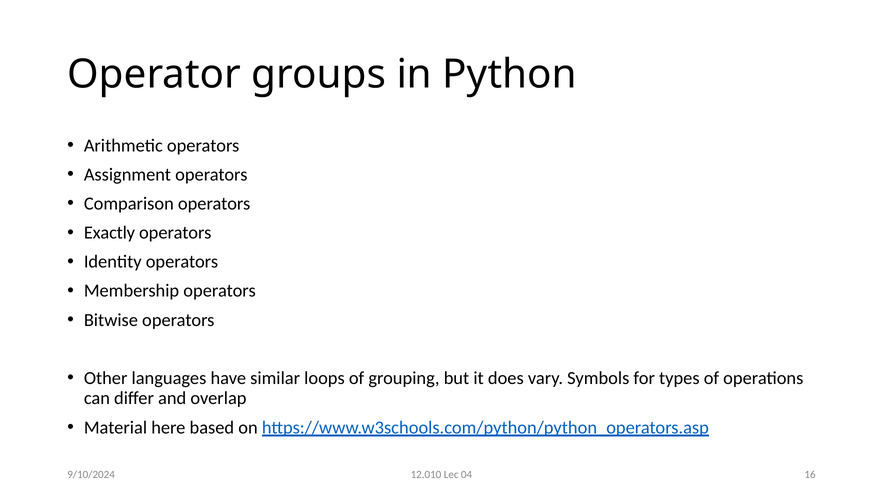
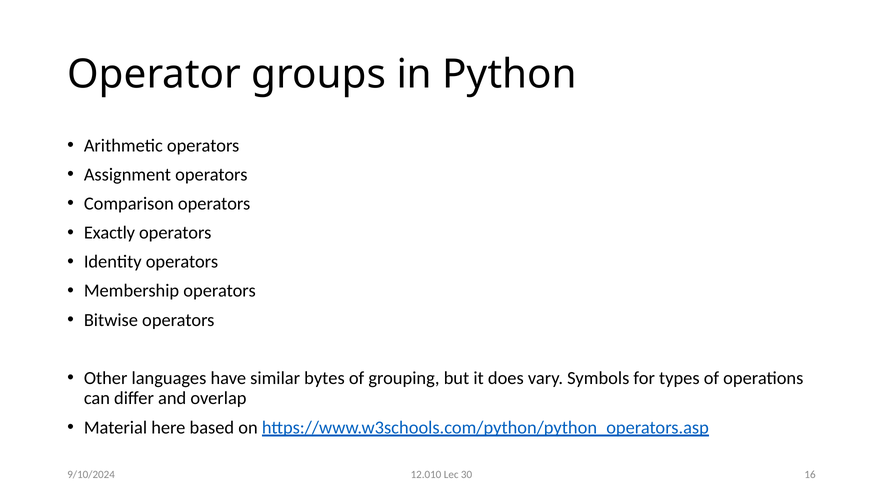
loops: loops -> bytes
04: 04 -> 30
